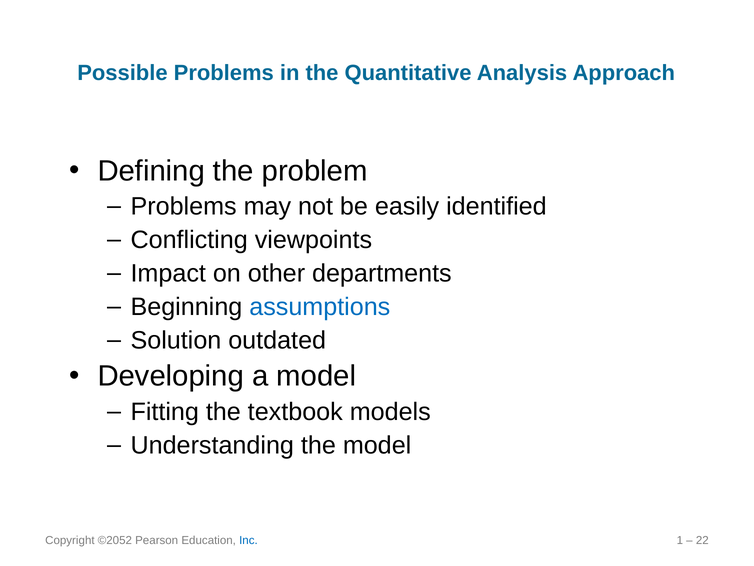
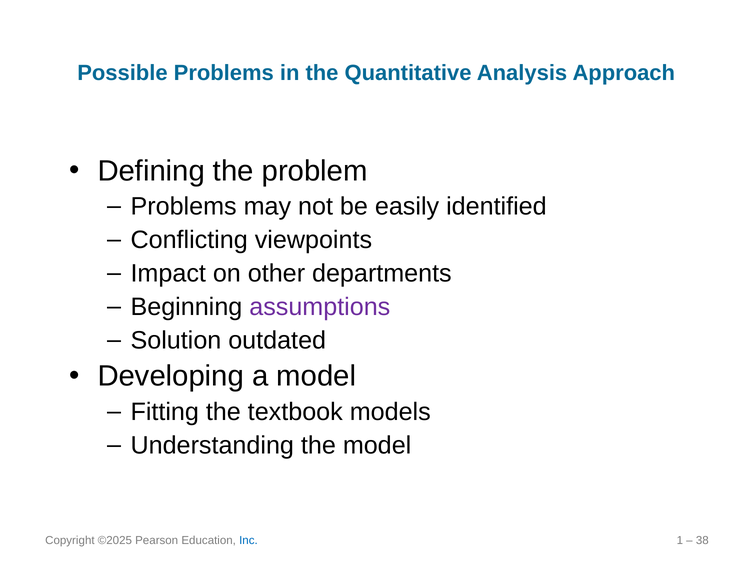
assumptions colour: blue -> purple
©2052: ©2052 -> ©2025
22: 22 -> 38
